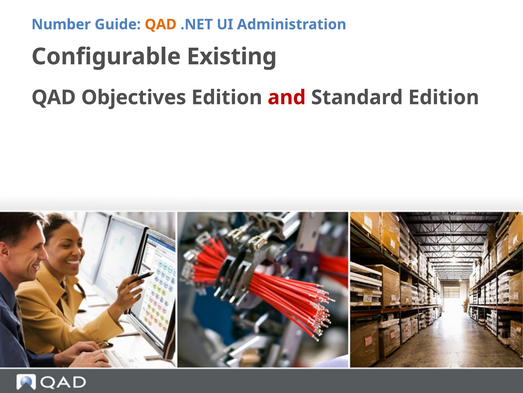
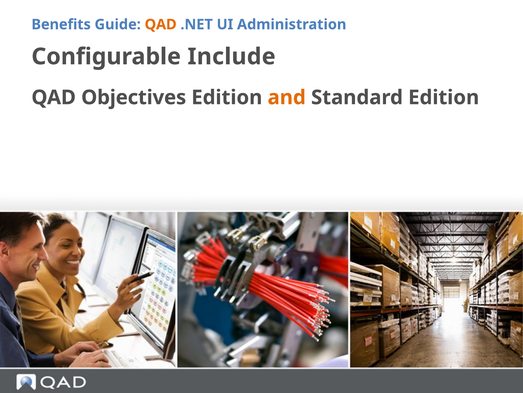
Number: Number -> Benefits
Existing: Existing -> Include
and colour: red -> orange
